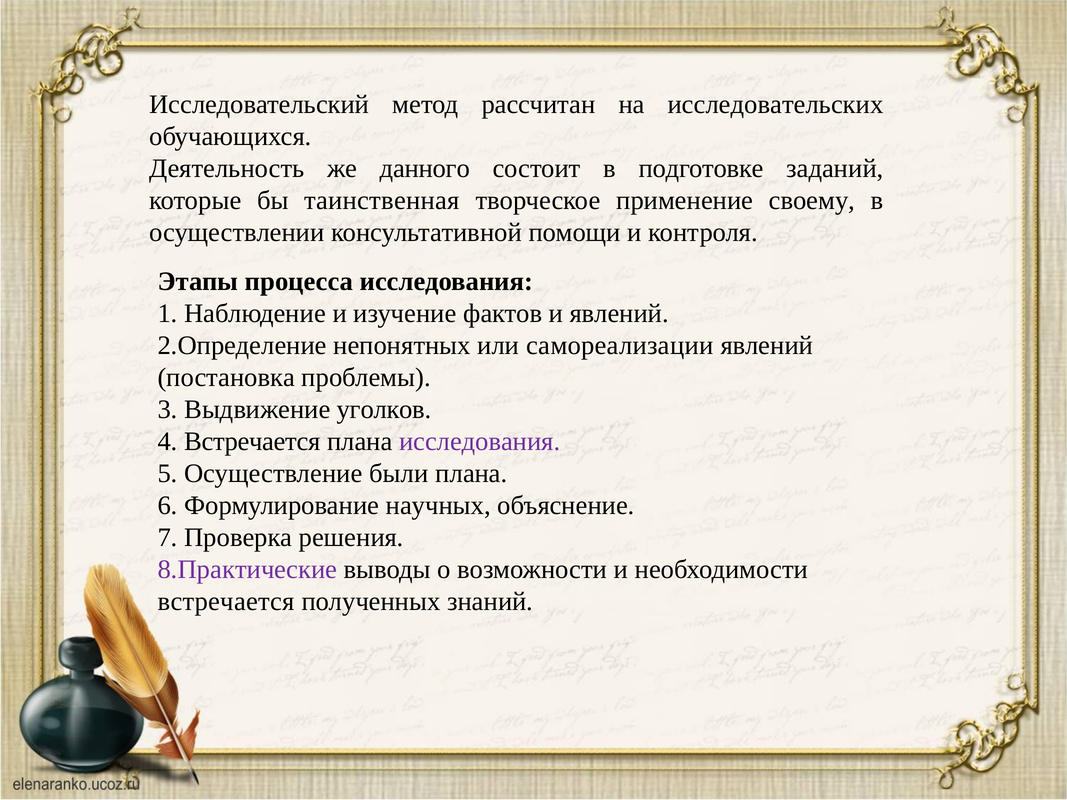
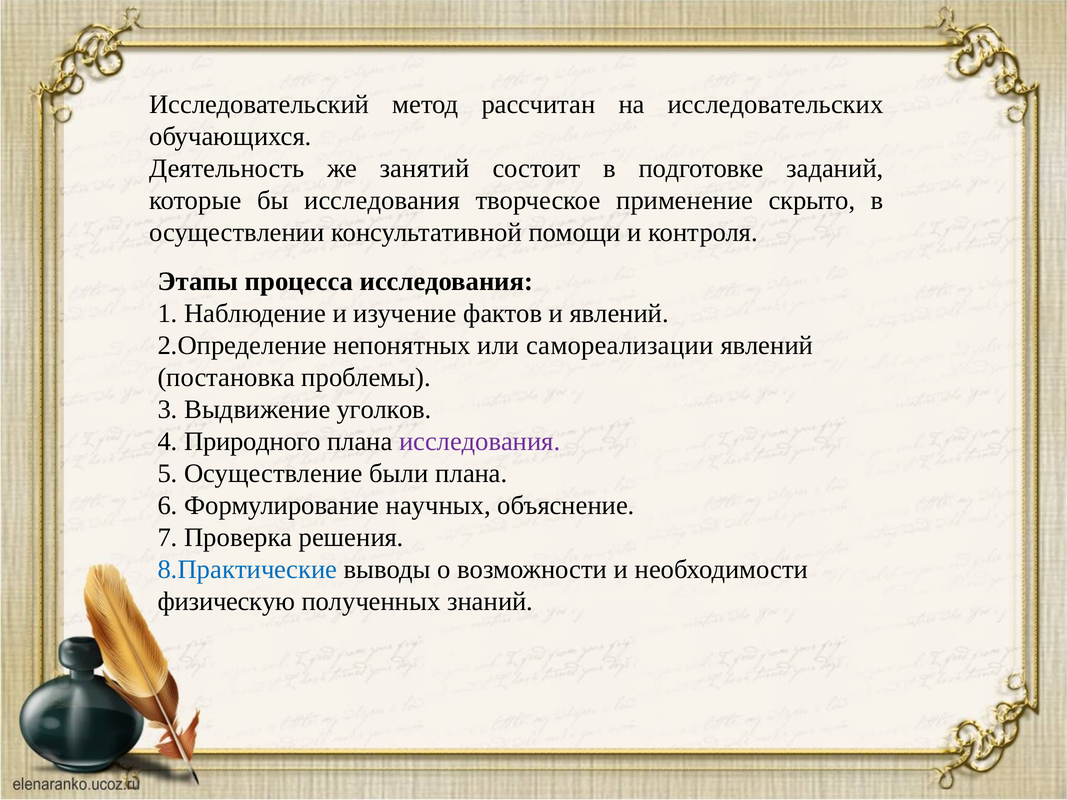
данного: данного -> занятий
бы таинственная: таинственная -> исследования
своему: своему -> скрыто
4 Встречается: Встречается -> Природного
8.Практические colour: purple -> blue
встречается at (226, 602): встречается -> физическую
